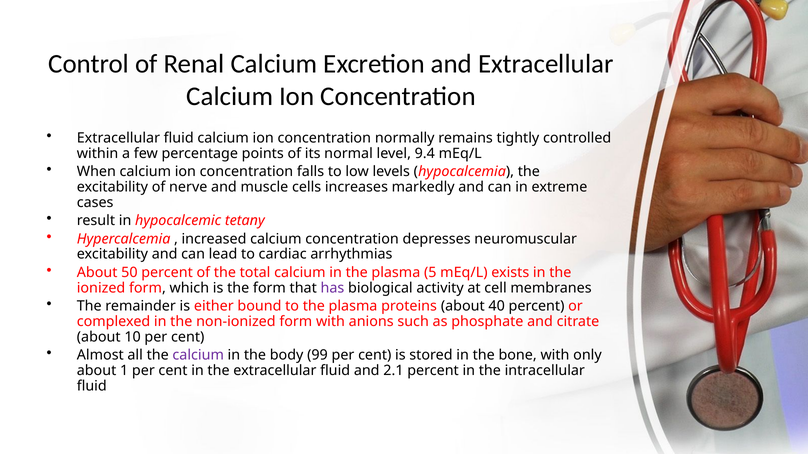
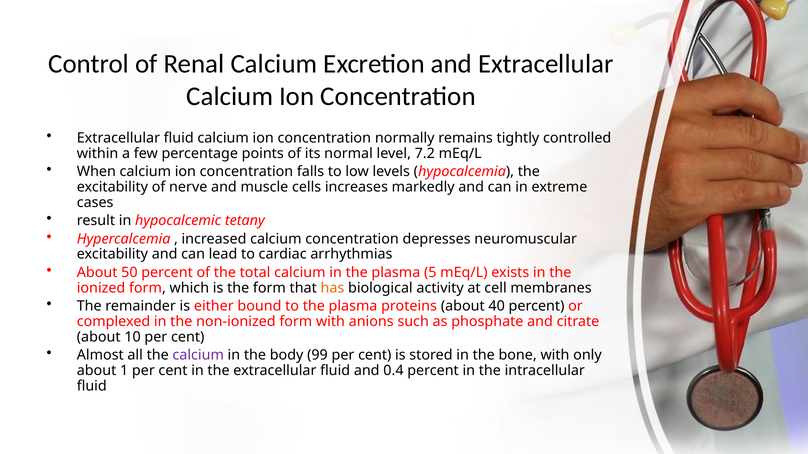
9.4: 9.4 -> 7.2
has colour: purple -> orange
2.1: 2.1 -> 0.4
